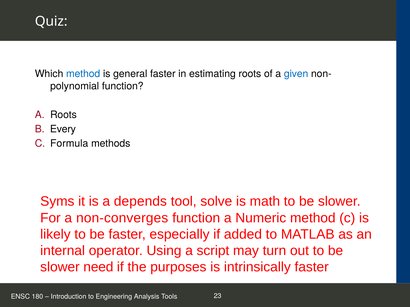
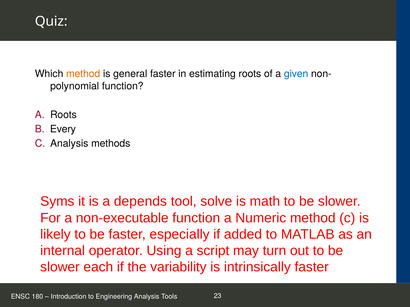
method at (83, 74) colour: blue -> orange
C Formula: Formula -> Analysis
non-converges: non-converges -> non-executable
need: need -> each
purposes: purposes -> variability
